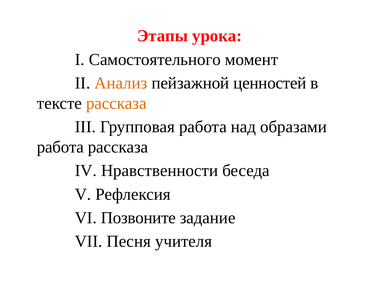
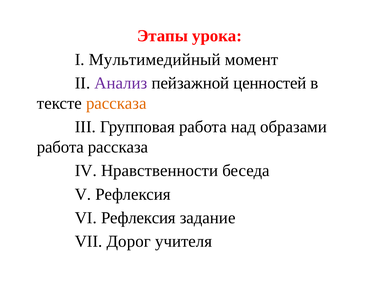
Самостоятельного: Самостоятельного -> Мультимедийный
Анализ colour: orange -> purple
VI Позвоните: Позвоните -> Рефлексия
Песня: Песня -> Дорог
